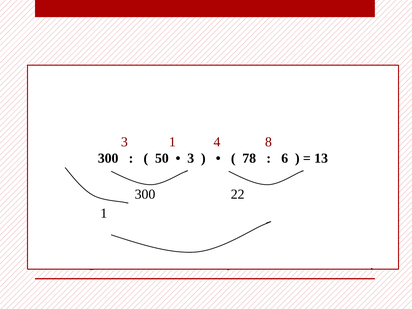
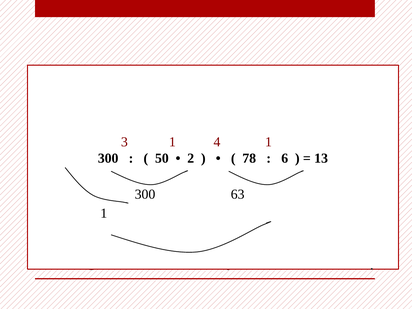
4 8: 8 -> 1
3 at (191, 158): 3 -> 2
22: 22 -> 63
